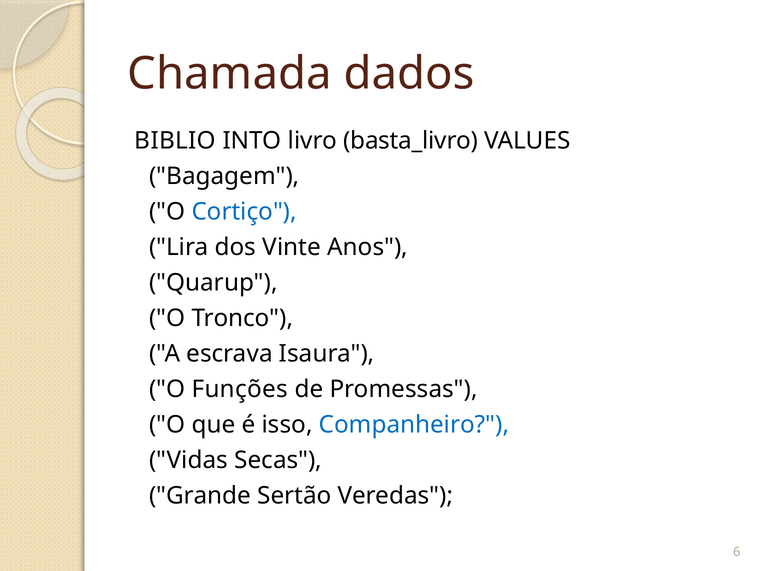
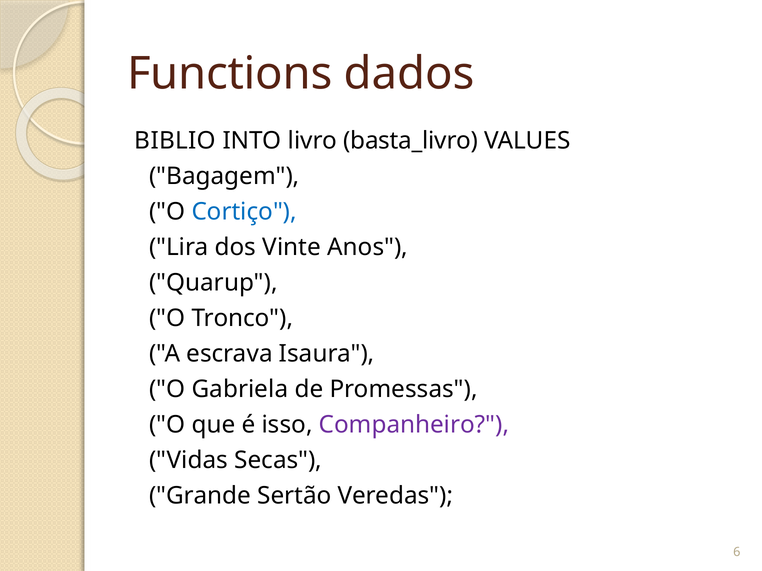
Chamada: Chamada -> Functions
Funções: Funções -> Gabriela
Companheiro colour: blue -> purple
